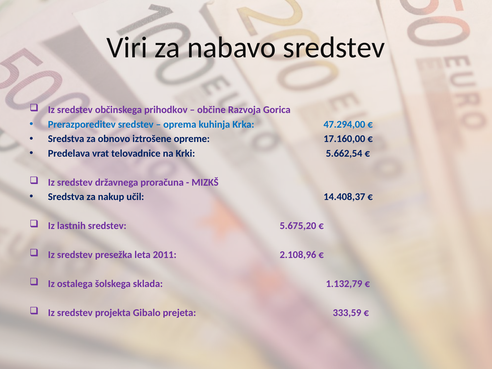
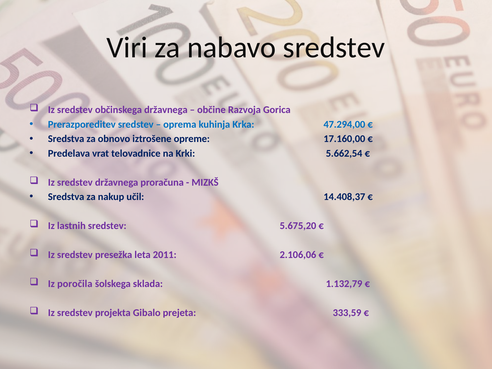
občinskega prihodkov: prihodkov -> državnega
2.108,96: 2.108,96 -> 2.106,06
ostalega: ostalega -> poročila
